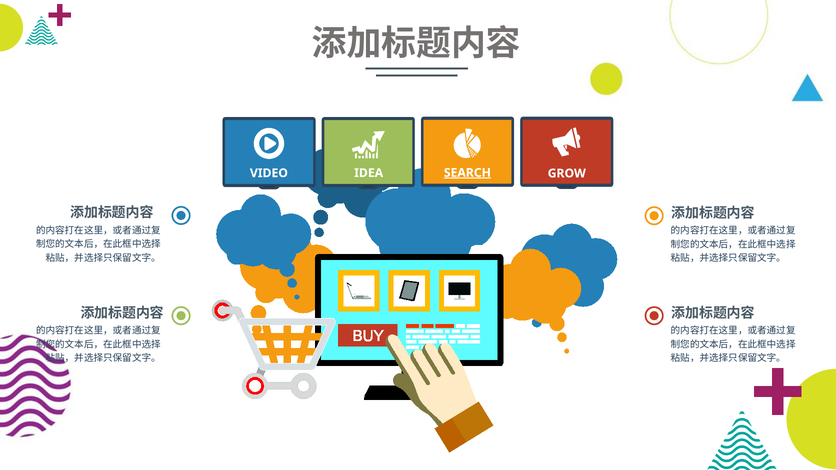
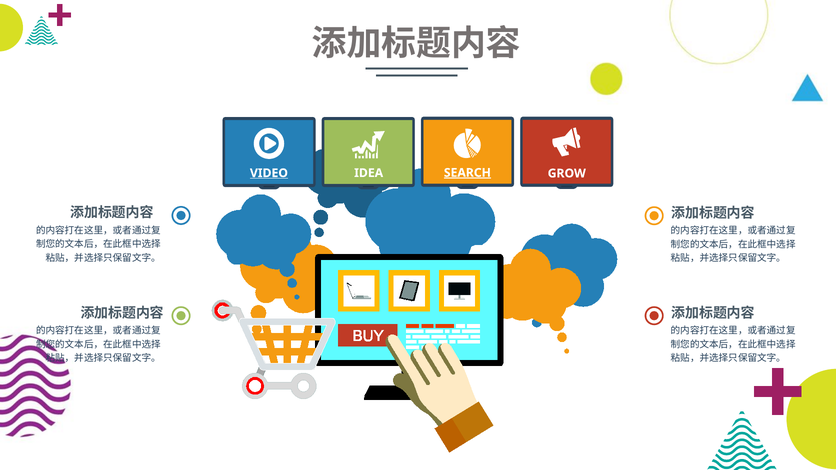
VIDEO underline: none -> present
